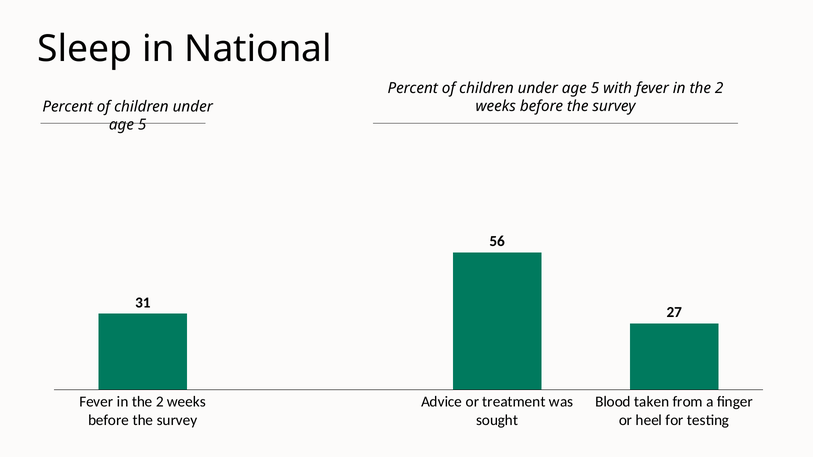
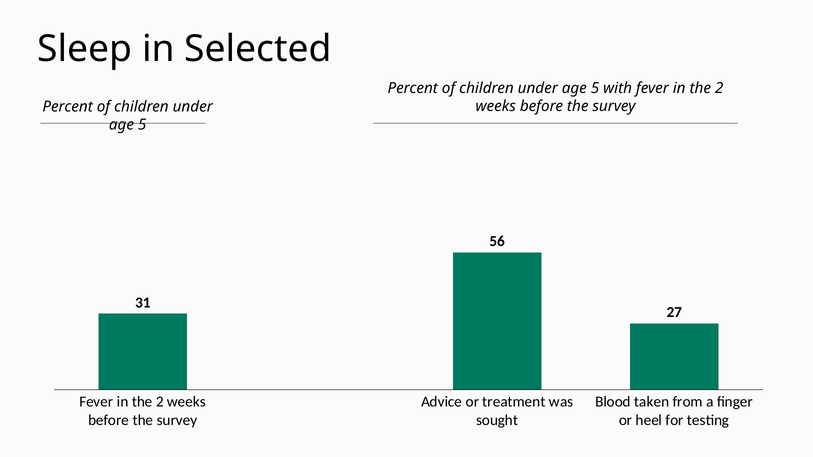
National: National -> Selected
